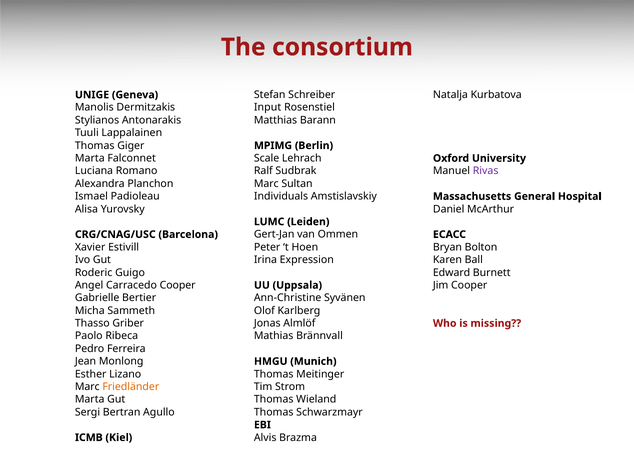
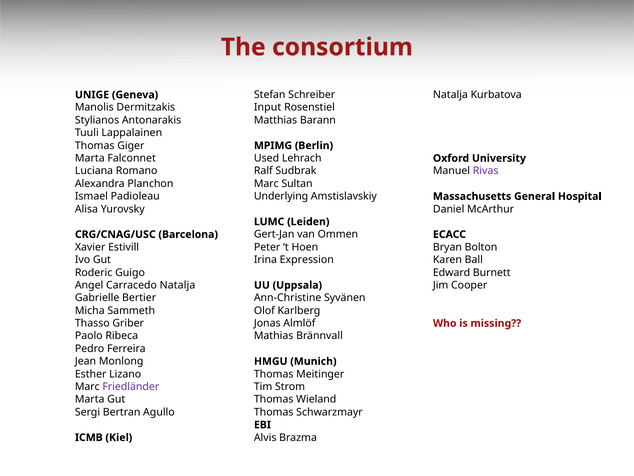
Scale: Scale -> Used
Individuals: Individuals -> Underlying
Carracedo Cooper: Cooper -> Natalja
Friedländer colour: orange -> purple
